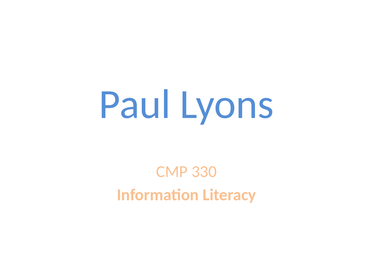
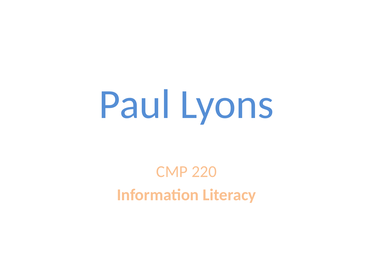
330: 330 -> 220
